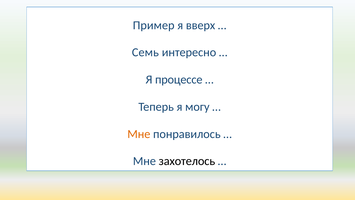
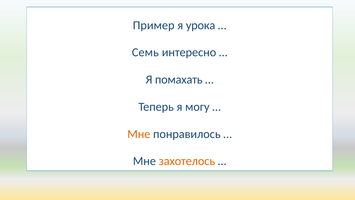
вверх: вверх -> урока
процессе: процессе -> помахать
захотелось colour: black -> orange
